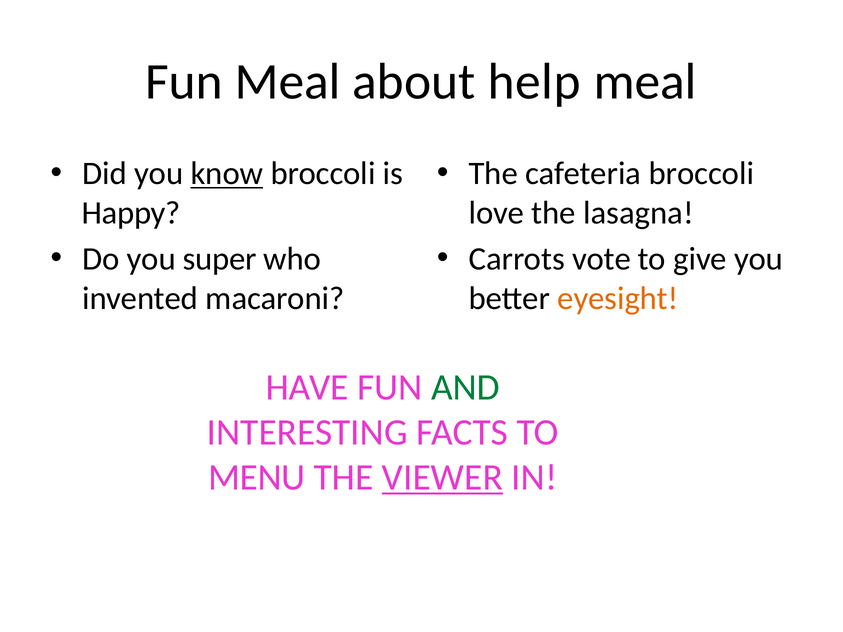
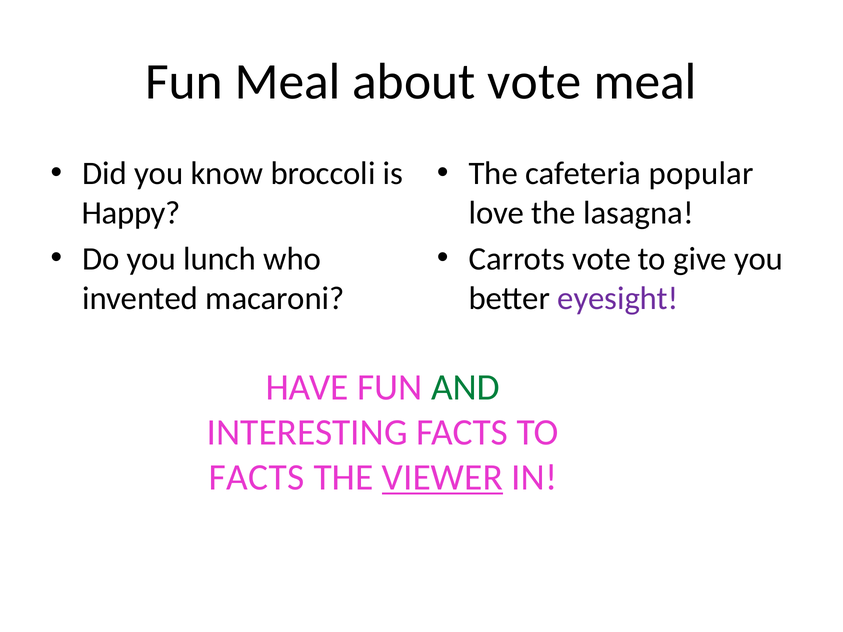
about help: help -> vote
know underline: present -> none
cafeteria broccoli: broccoli -> popular
super: super -> lunch
eyesight colour: orange -> purple
MENU at (257, 477): MENU -> FACTS
